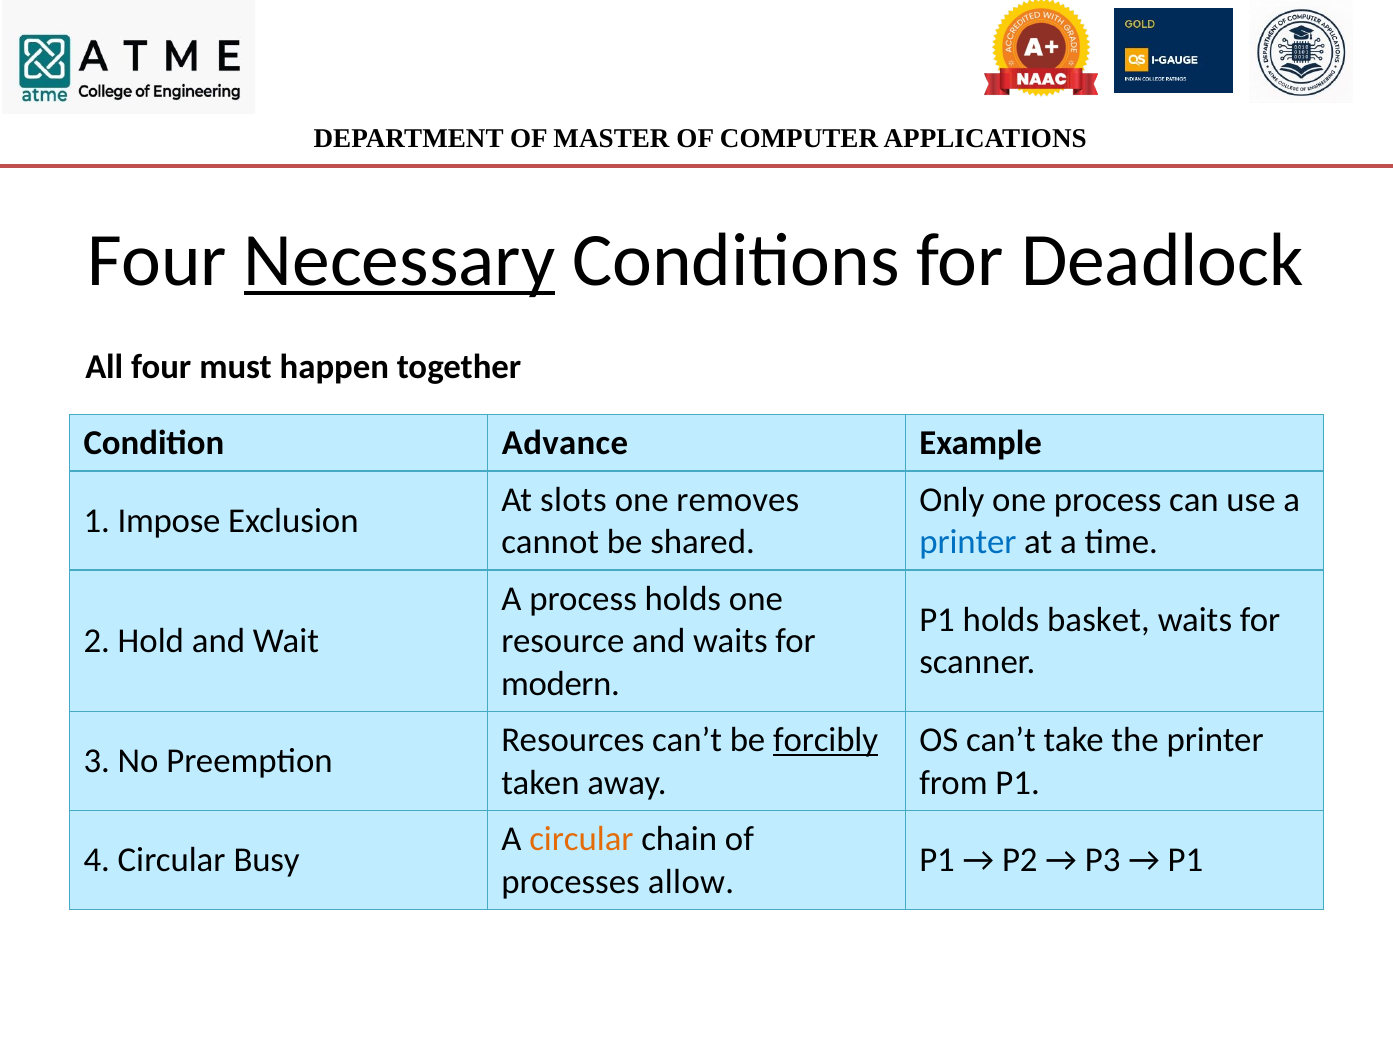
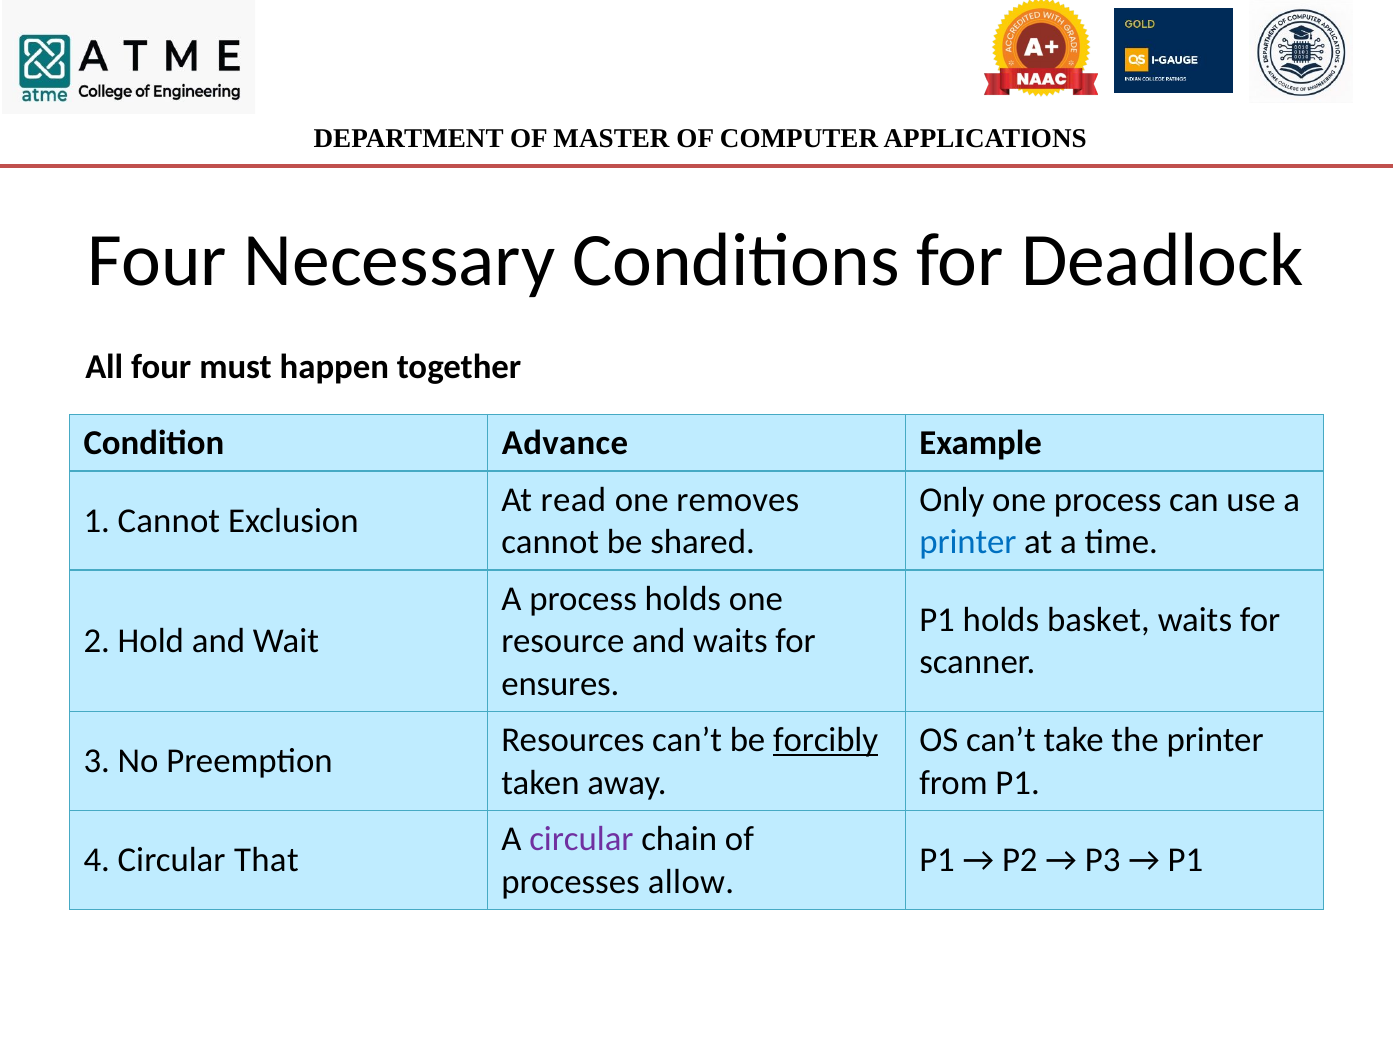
Necessary underline: present -> none
slots: slots -> read
1 Impose: Impose -> Cannot
modern: modern -> ensures
circular at (581, 839) colour: orange -> purple
Busy: Busy -> That
